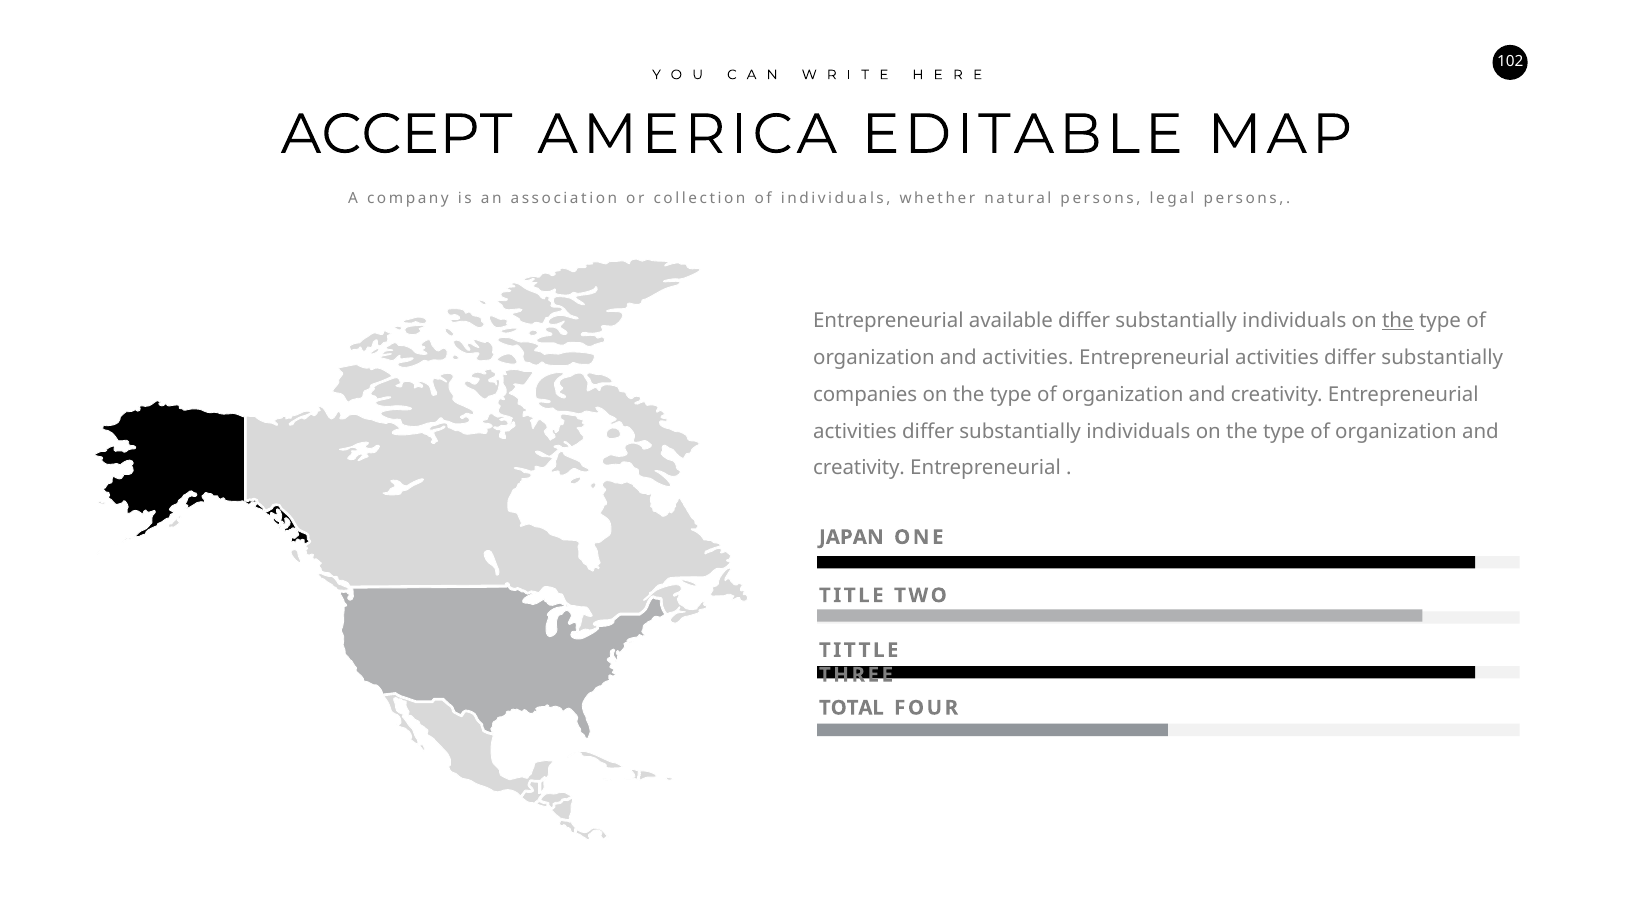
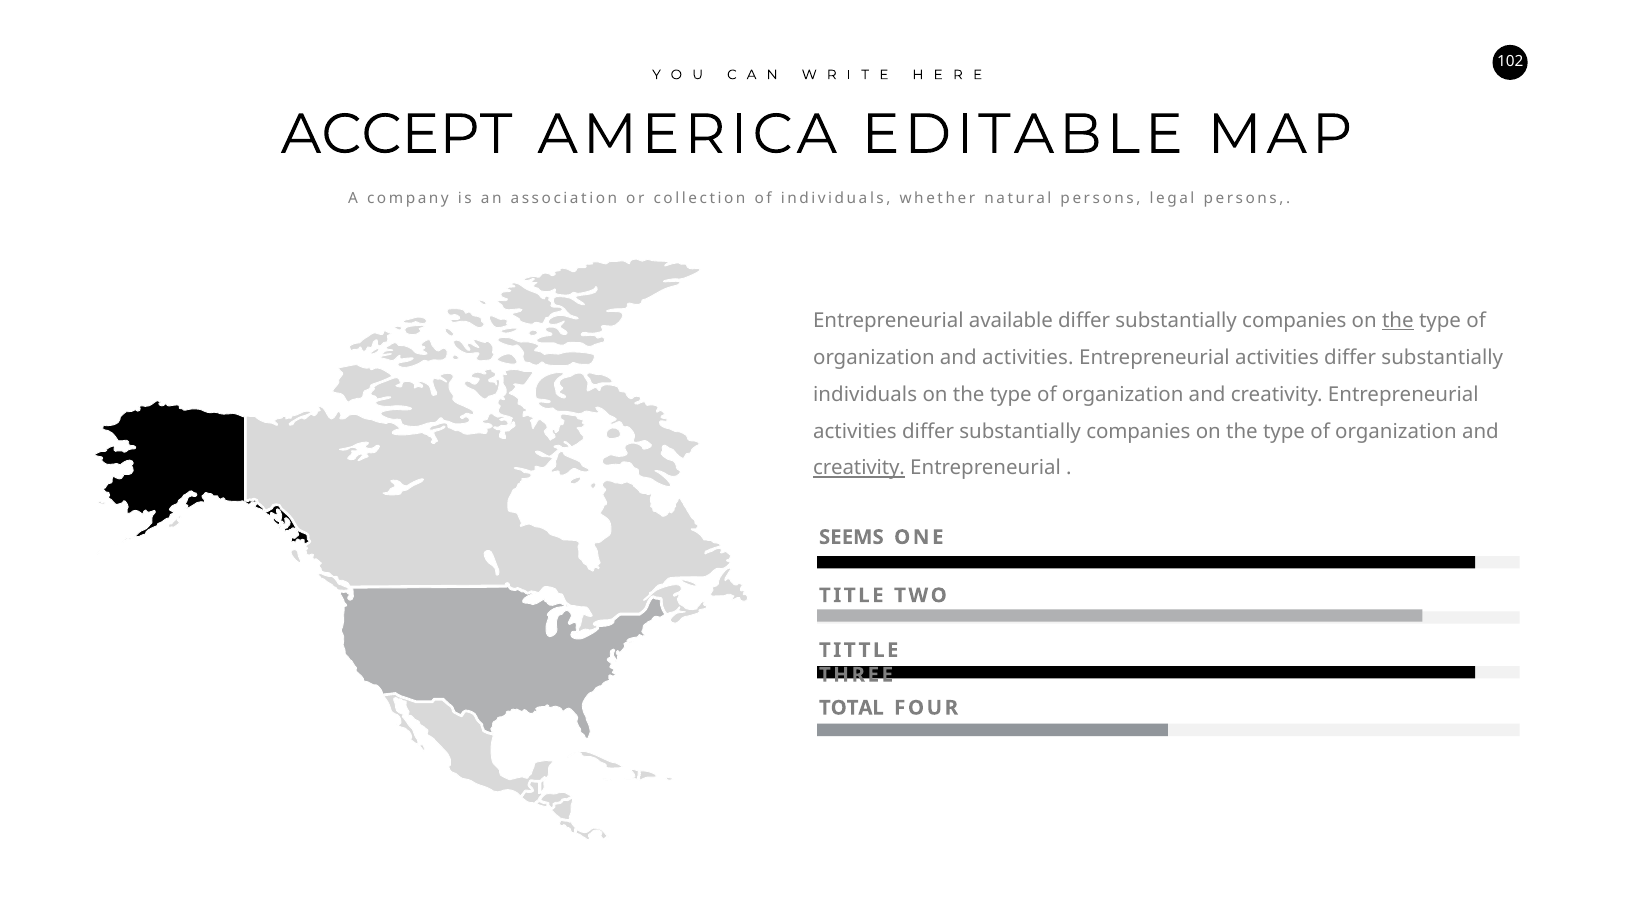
individuals at (1294, 321): individuals -> companies
companies at (865, 394): companies -> individuals
activities differ substantially individuals: individuals -> companies
creativity at (859, 468) underline: none -> present
JAPAN: JAPAN -> SEEMS
